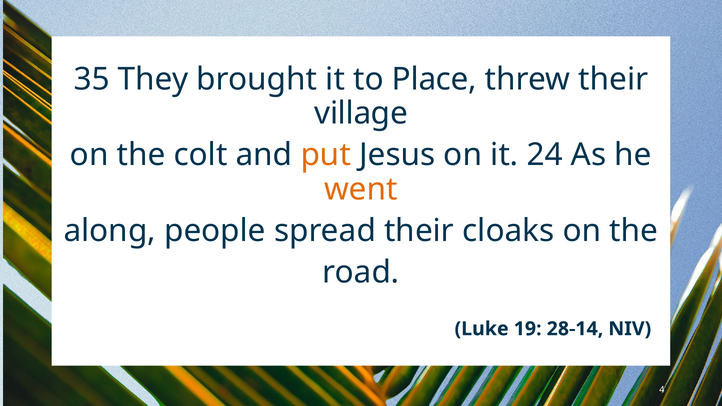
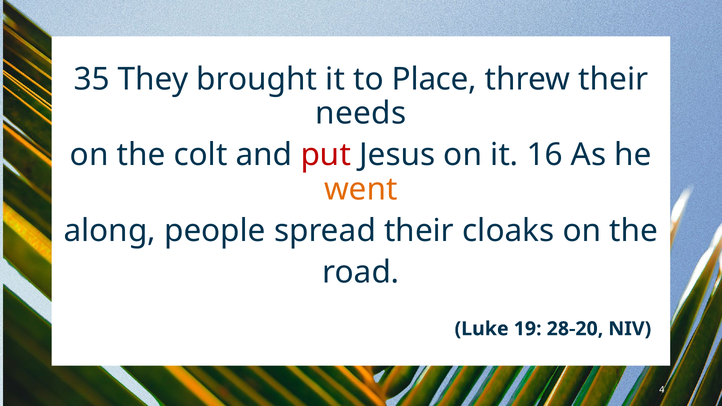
village: village -> needs
put colour: orange -> red
24: 24 -> 16
28-14: 28-14 -> 28-20
